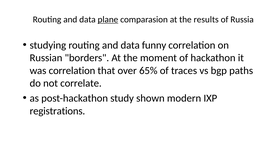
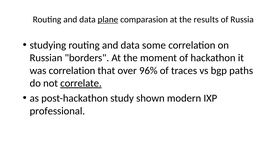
funny: funny -> some
65%: 65% -> 96%
correlate underline: none -> present
registrations: registrations -> professional
